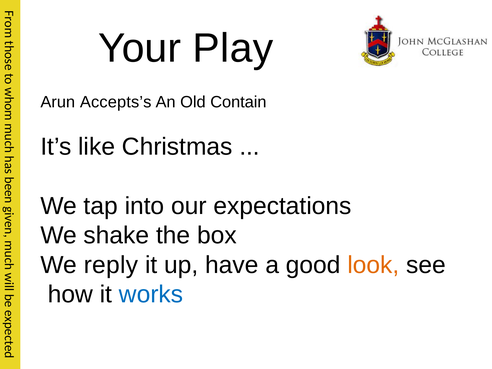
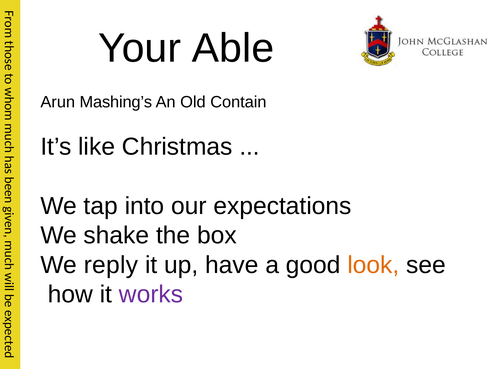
Play: Play -> Able
Accepts’s: Accepts’s -> Mashing’s
works colour: blue -> purple
